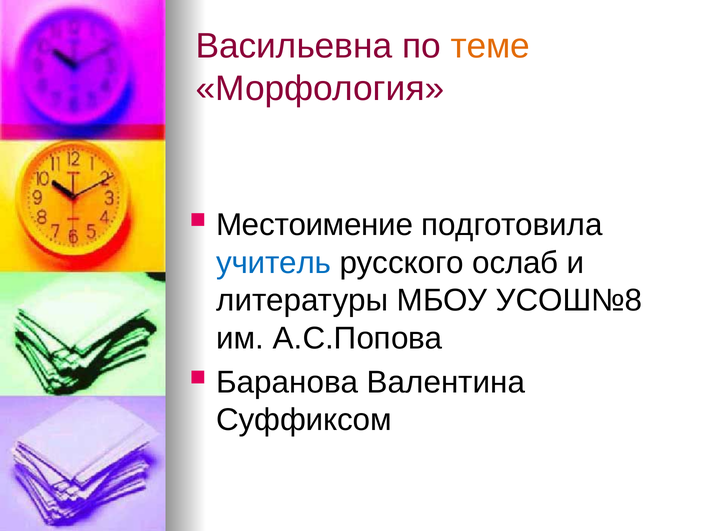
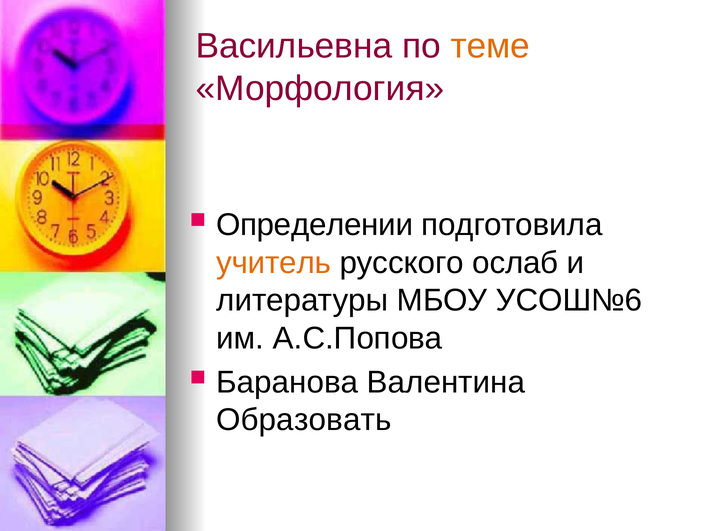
Местоимение: Местоимение -> Определении
учитель colour: blue -> orange
УСОШ№8: УСОШ№8 -> УСОШ№6
Суффиксом: Суффиксом -> Образовать
